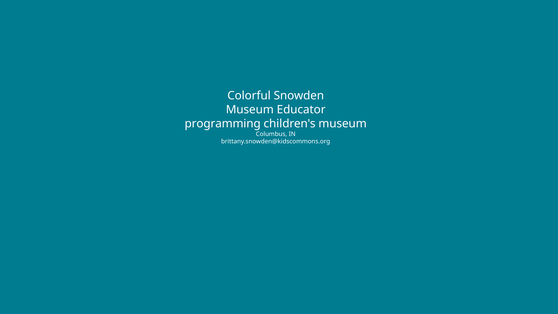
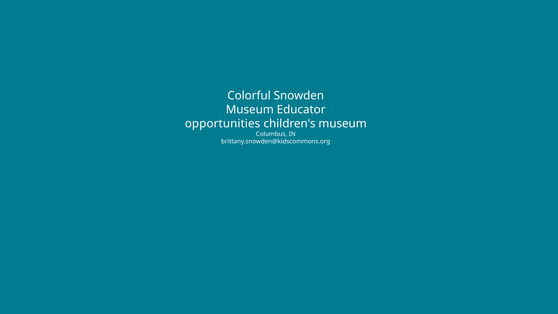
programming: programming -> opportunities
